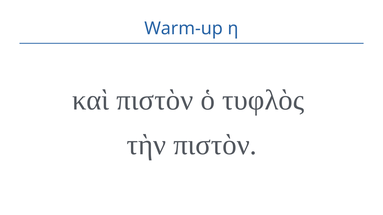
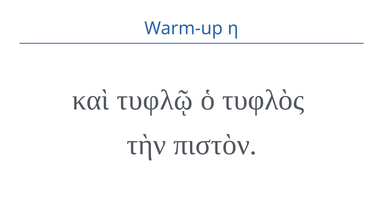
καὶ πιστὸν: πιστὸν -> τυφλῷ
